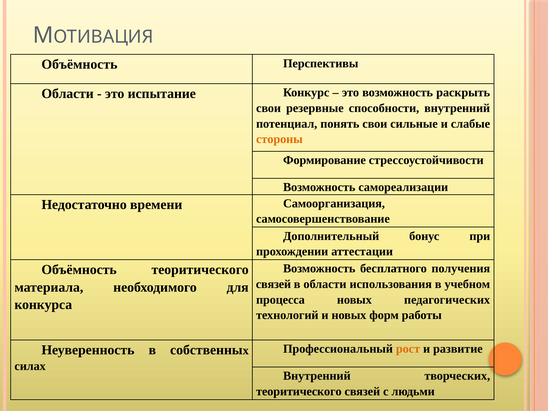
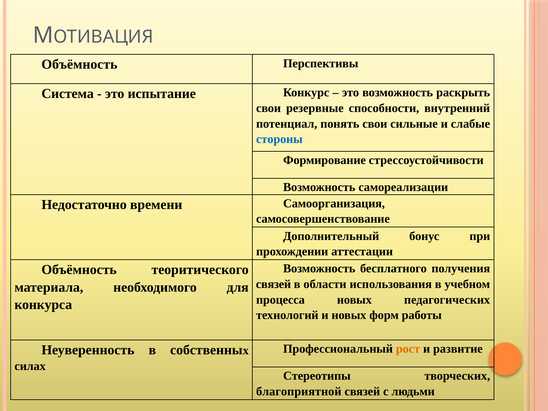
Области at (68, 94): Области -> Система
стороны colour: orange -> blue
Внутренний at (317, 376): Внутренний -> Стереотипы
теоритического at (299, 391): теоритического -> благоприятной
